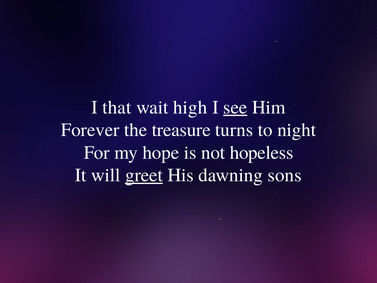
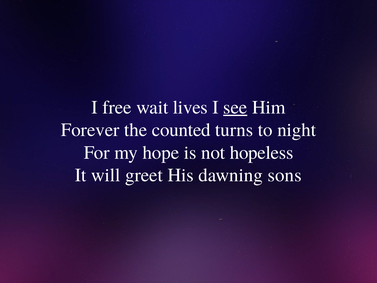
that: that -> free
high: high -> lives
treasure: treasure -> counted
greet underline: present -> none
